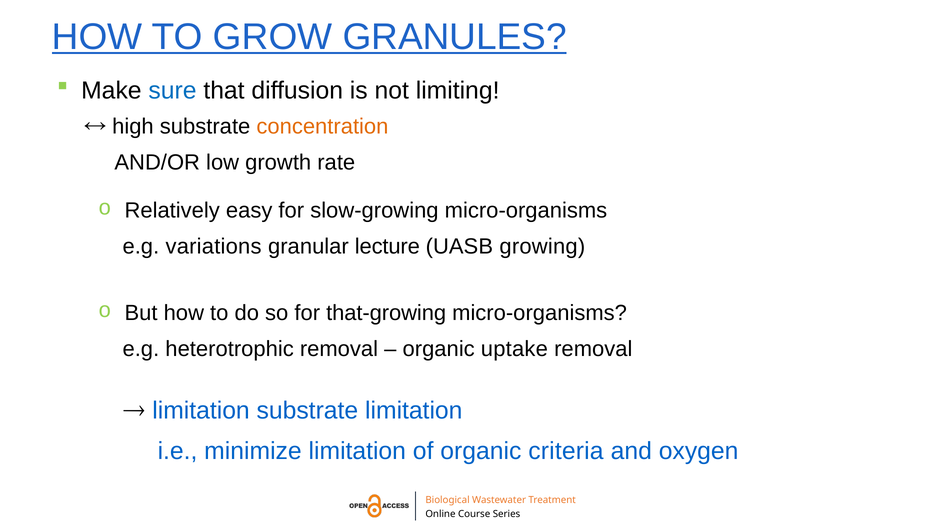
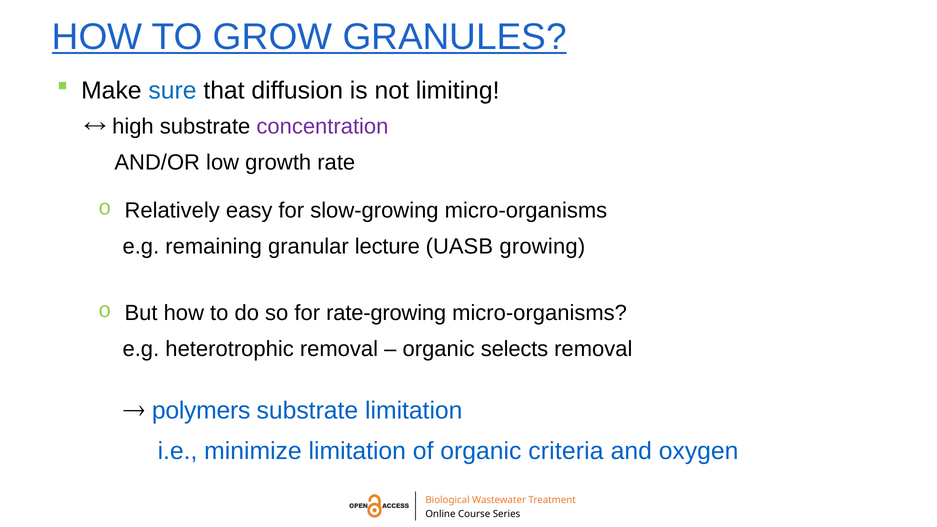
concentration colour: orange -> purple
variations: variations -> remaining
that-growing: that-growing -> rate-growing
uptake: uptake -> selects
limitation at (201, 411): limitation -> polymers
